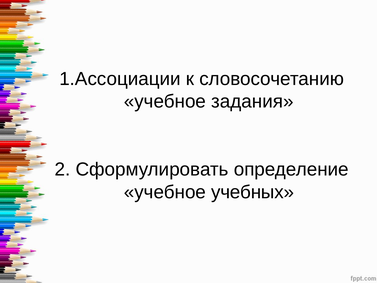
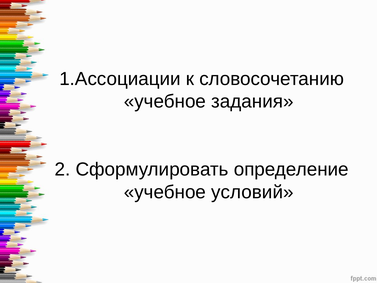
учебных: учебных -> условий
